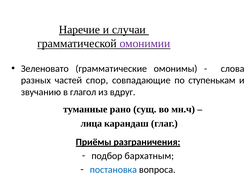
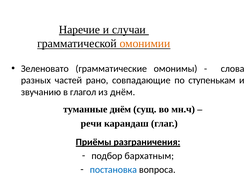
омонимии colour: purple -> orange
спор: спор -> рано
из вдруг: вдруг -> днём
туманные рано: рано -> днём
лица: лица -> речи
